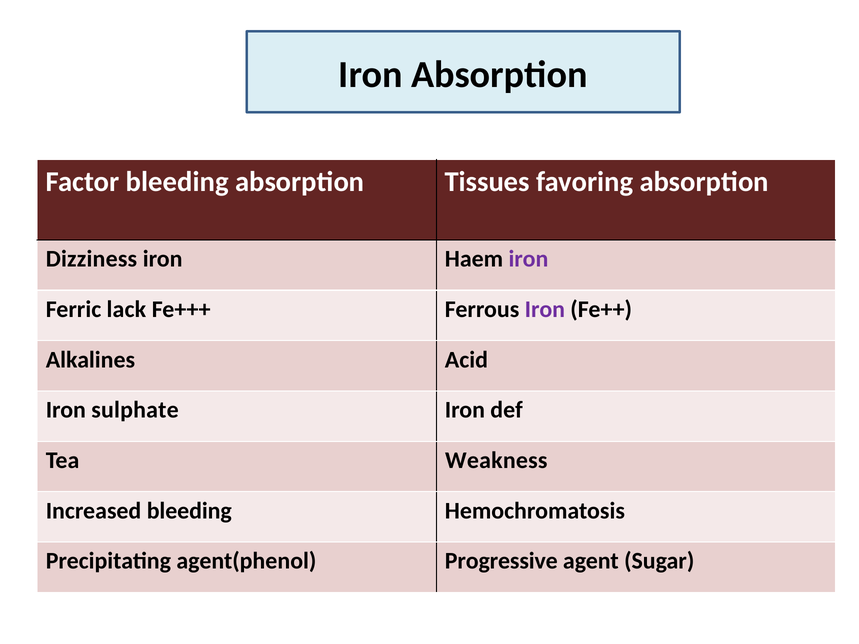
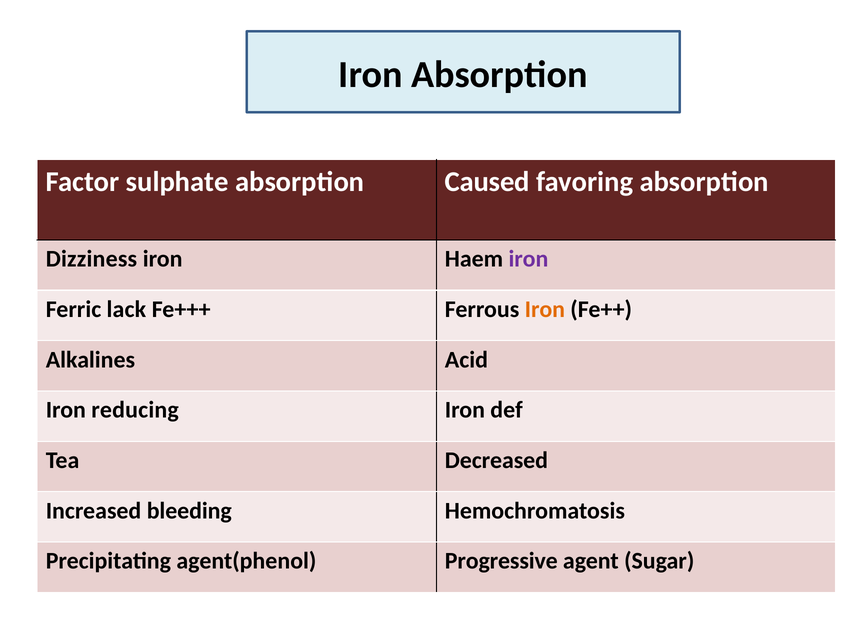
Factor bleeding: bleeding -> sulphate
Tissues: Tissues -> Caused
Iron at (545, 310) colour: purple -> orange
sulphate: sulphate -> reducing
Weakness: Weakness -> Decreased
